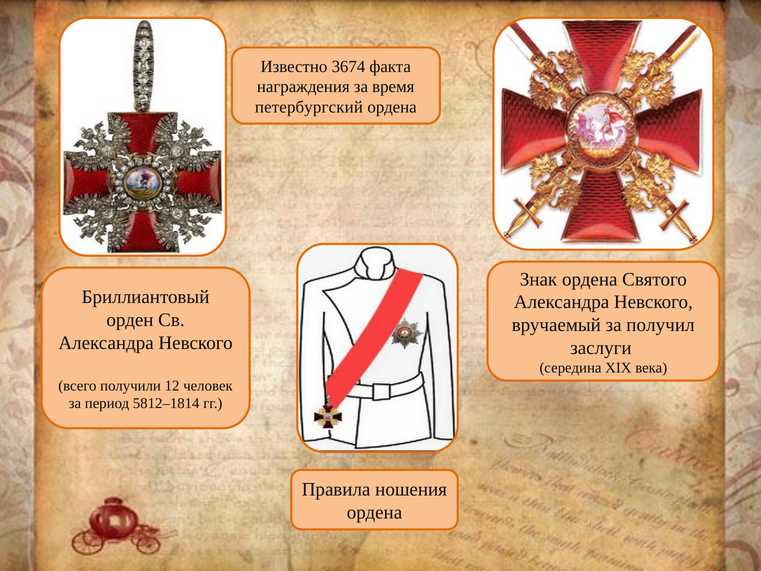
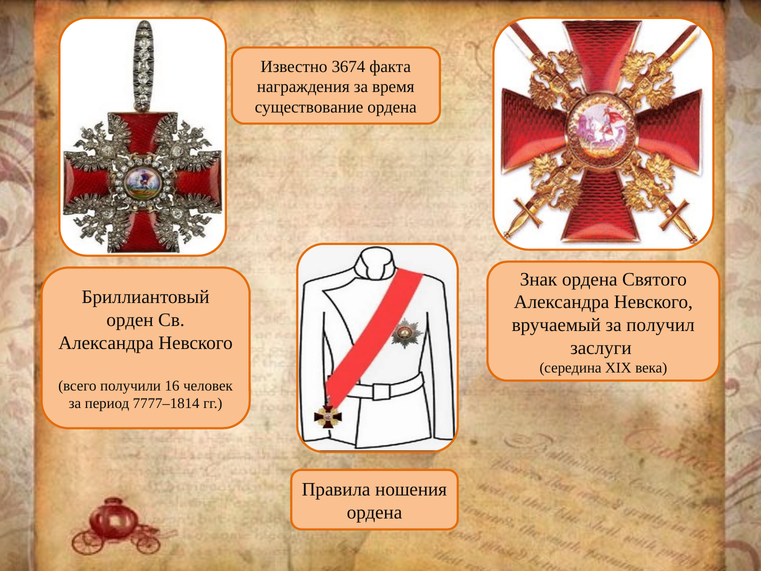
петербургский: петербургский -> существование
12: 12 -> 16
5812–1814: 5812–1814 -> 7777–1814
